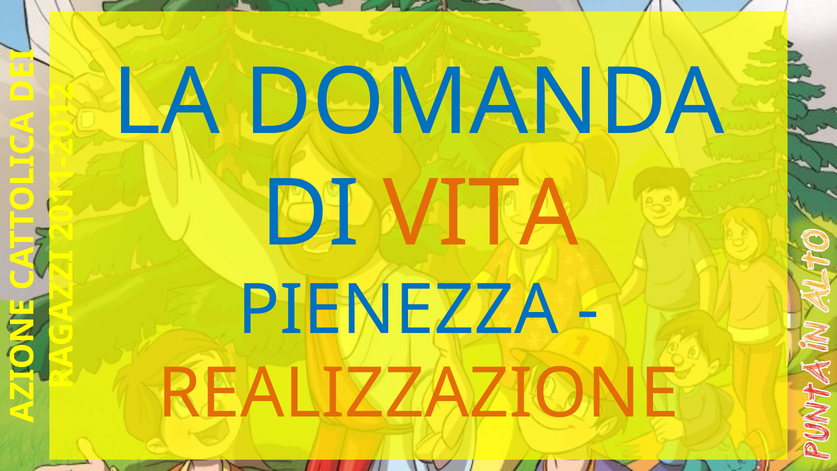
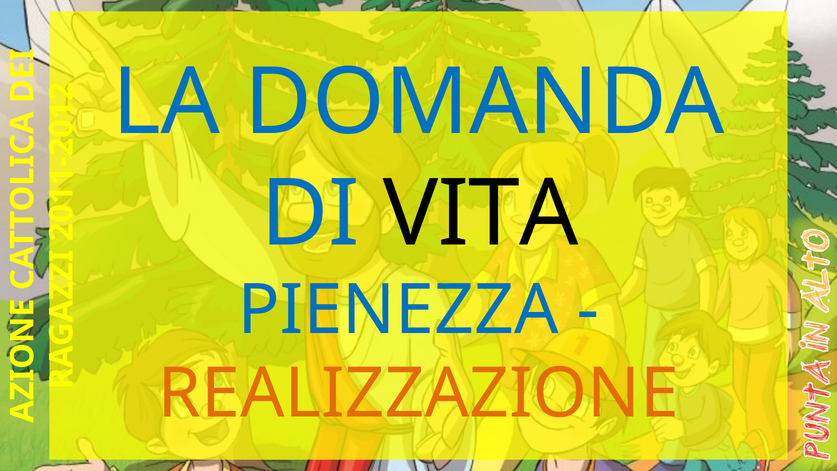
VITA colour: orange -> black
